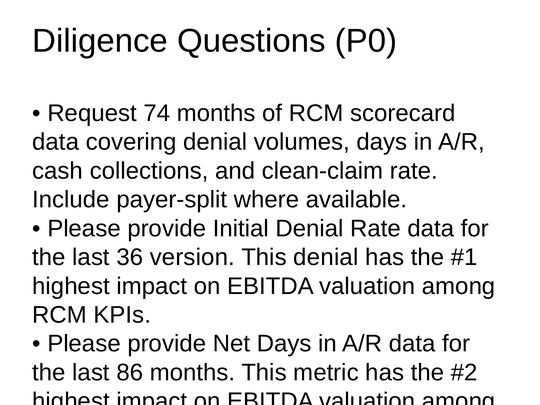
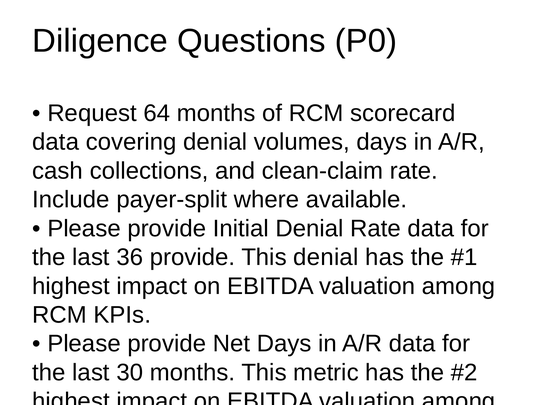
74: 74 -> 64
36 version: version -> provide
86: 86 -> 30
